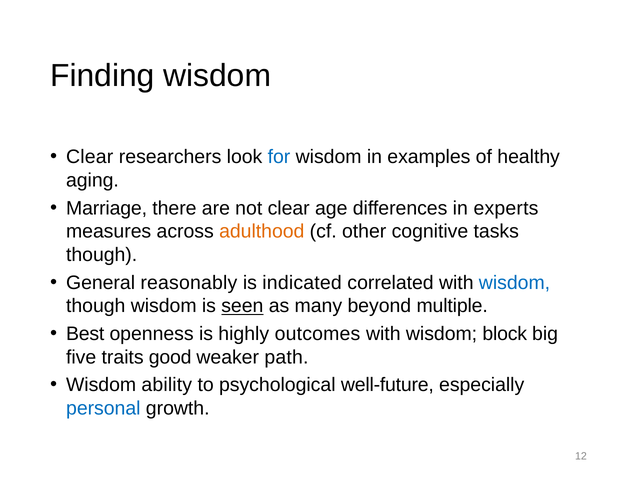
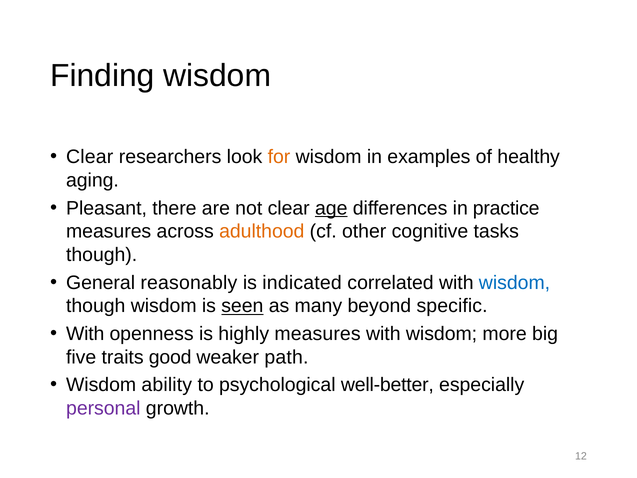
for colour: blue -> orange
Marriage: Marriage -> Pleasant
age underline: none -> present
experts: experts -> practice
multiple: multiple -> specific
Best at (85, 334): Best -> With
highly outcomes: outcomes -> measures
block: block -> more
well-future: well-future -> well-better
personal colour: blue -> purple
